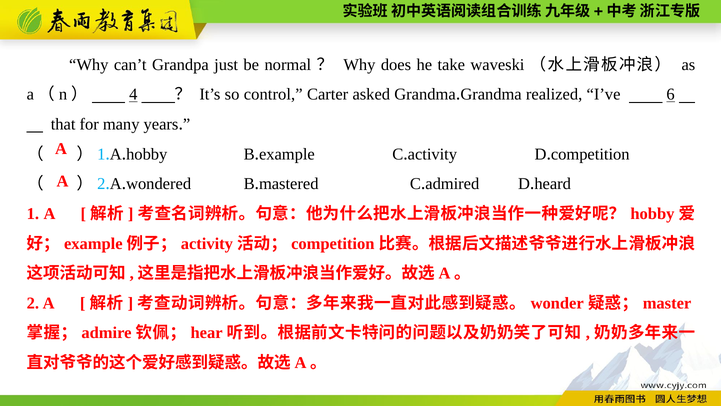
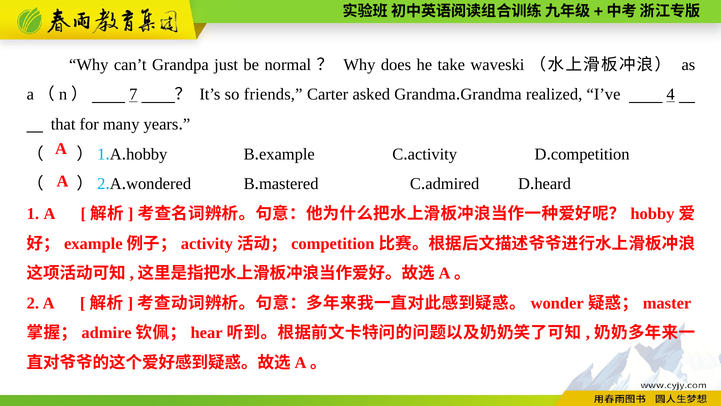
4: 4 -> 7
control: control -> friends
6: 6 -> 4
